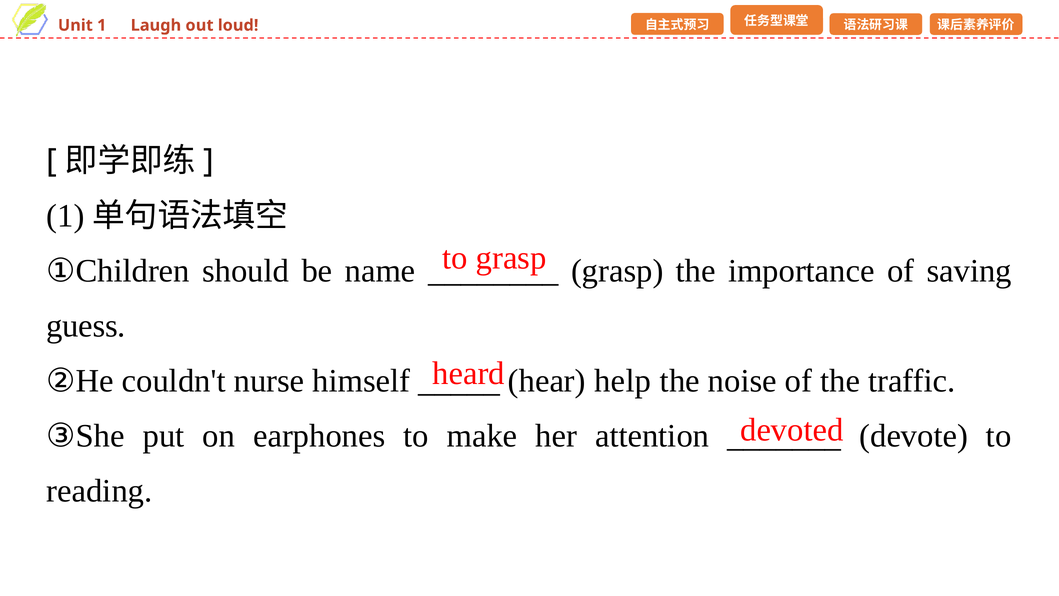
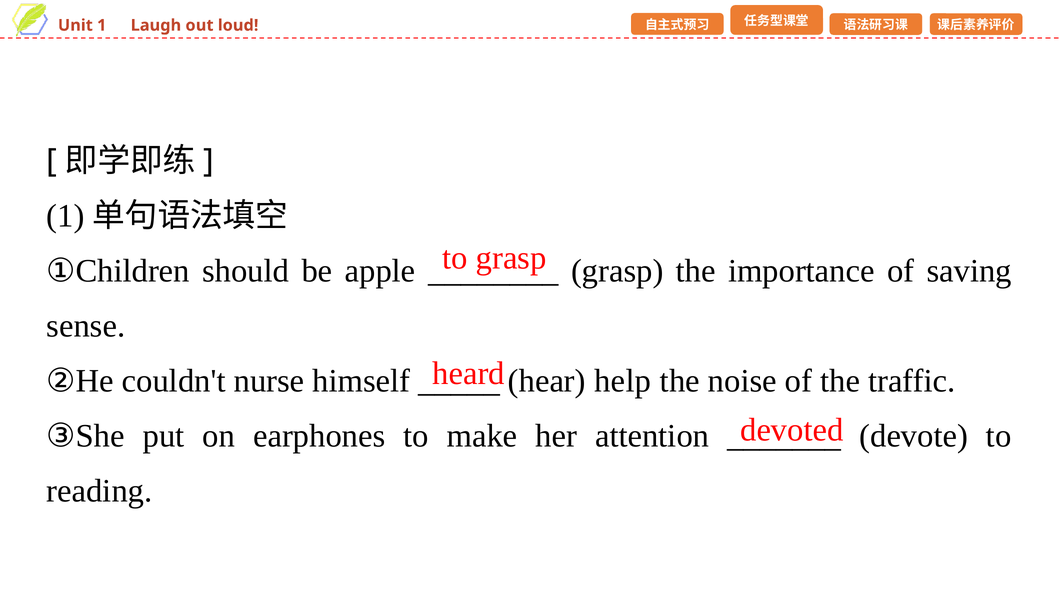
name: name -> apple
guess: guess -> sense
